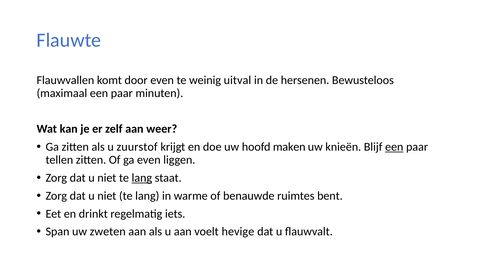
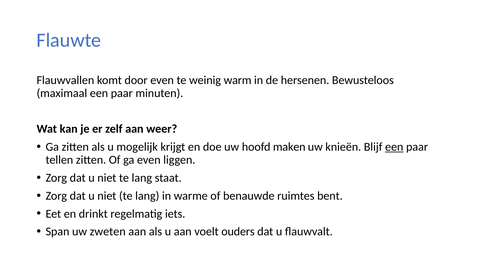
uitval: uitval -> warm
zuurstof: zuurstof -> mogelijk
lang at (142, 178) underline: present -> none
hevige: hevige -> ouders
